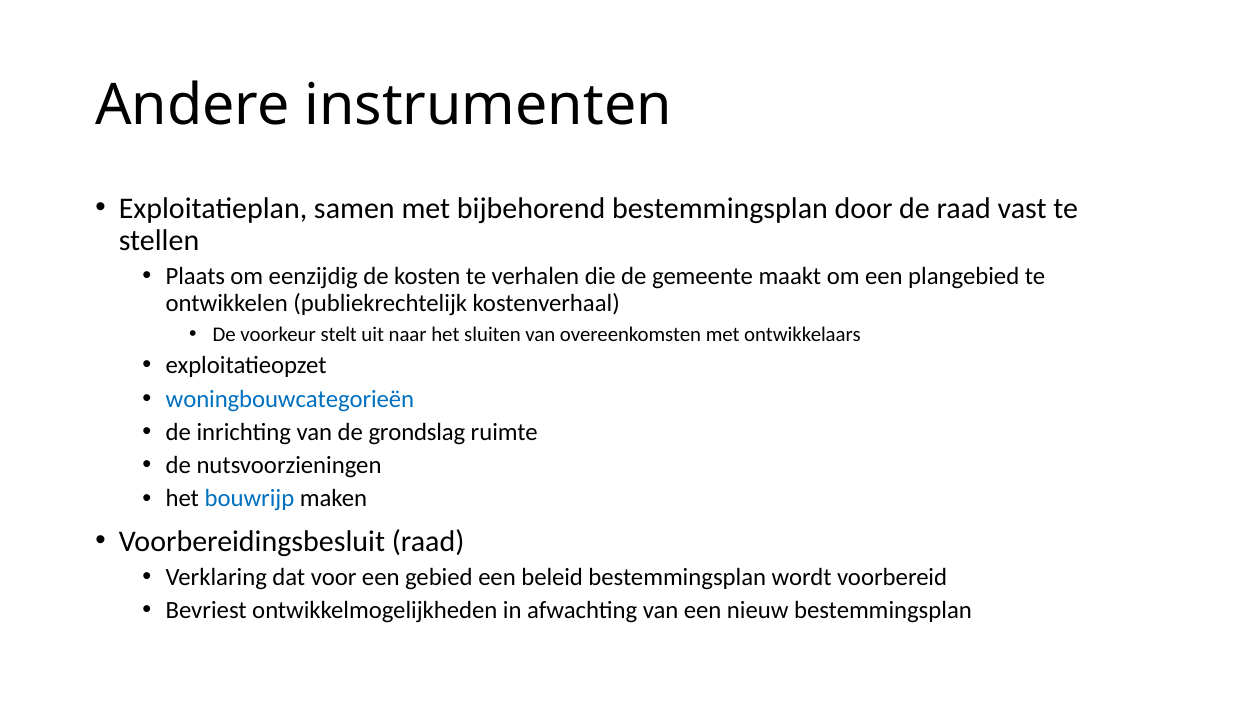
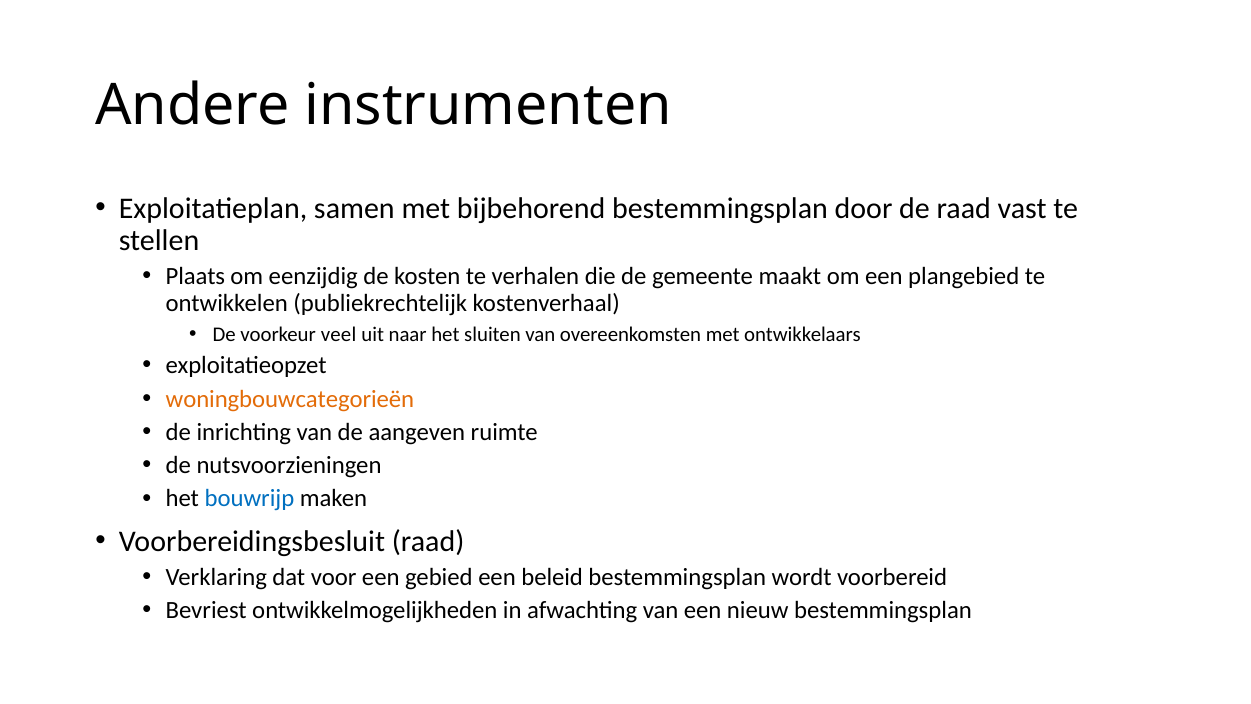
stelt: stelt -> veel
woningbouwcategorieën colour: blue -> orange
grondslag: grondslag -> aangeven
